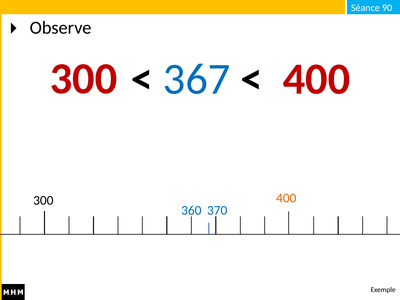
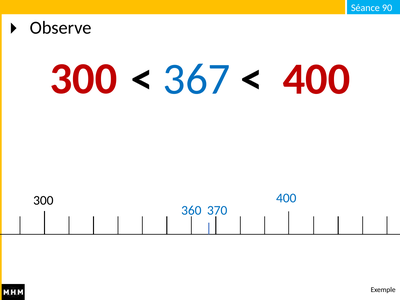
400 at (286, 198) colour: orange -> blue
